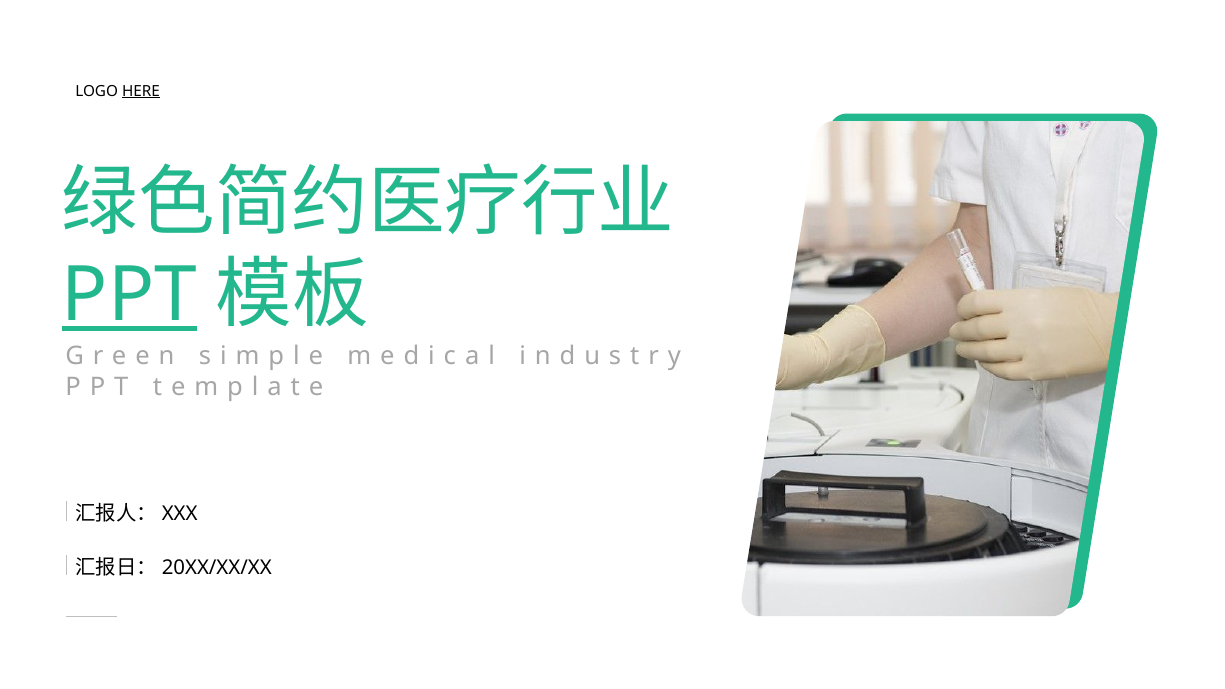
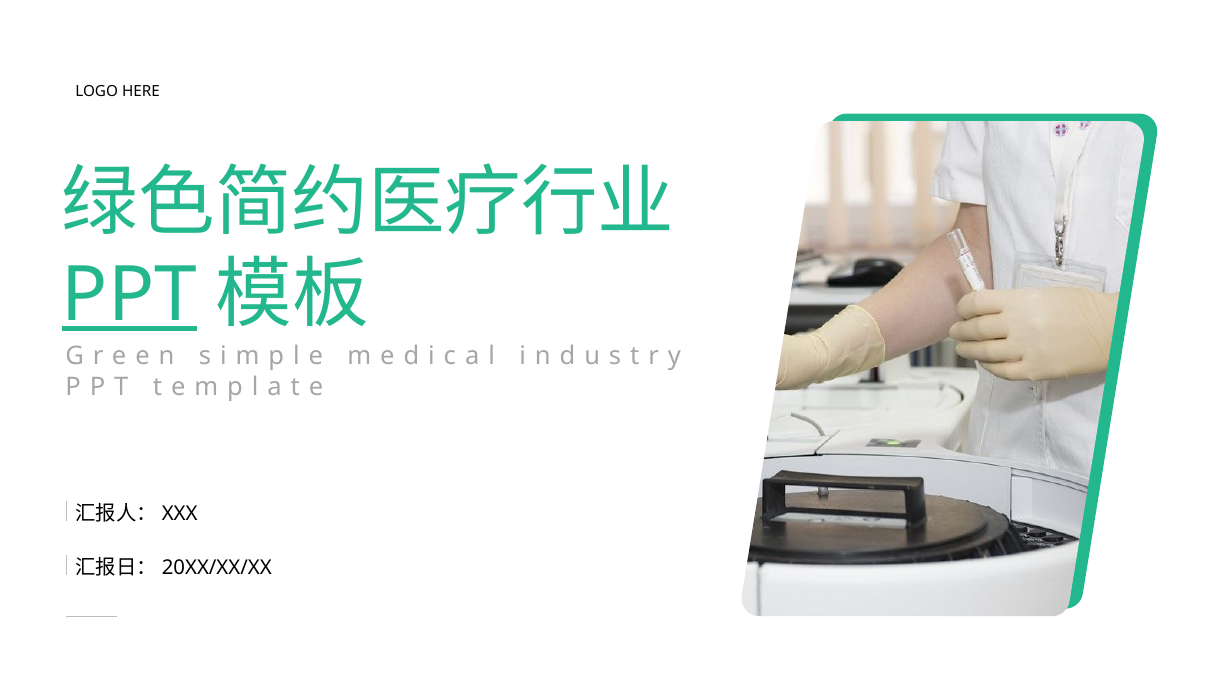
HERE underline: present -> none
